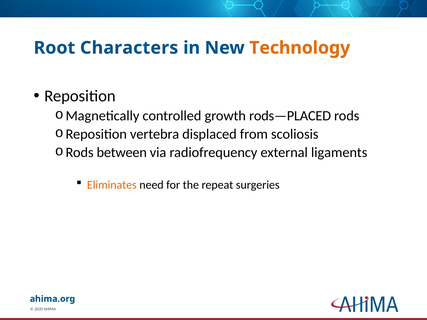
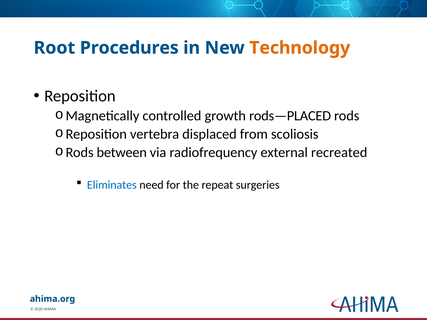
Characters: Characters -> Procedures
ligaments: ligaments -> recreated
Eliminates colour: orange -> blue
